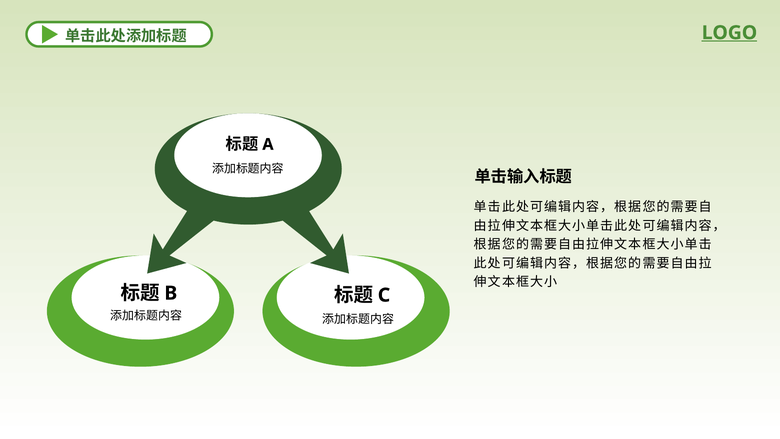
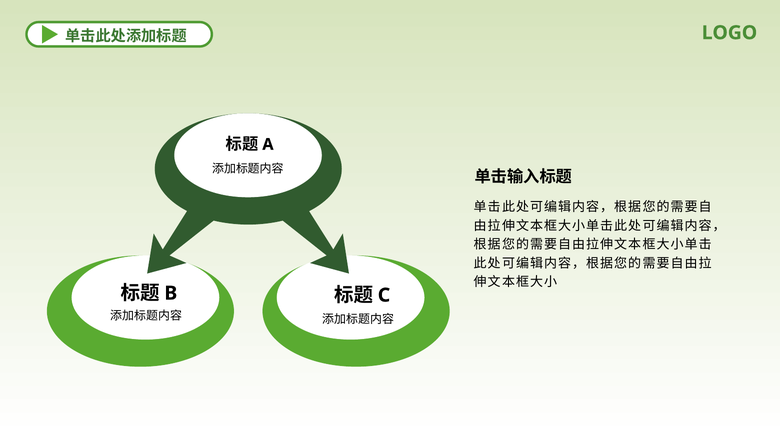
LOGO underline: present -> none
